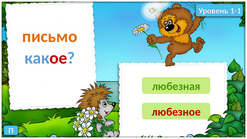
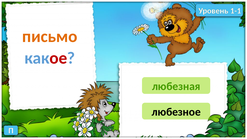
любезное colour: red -> black
